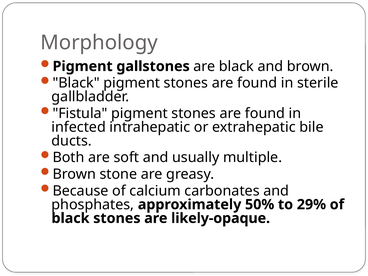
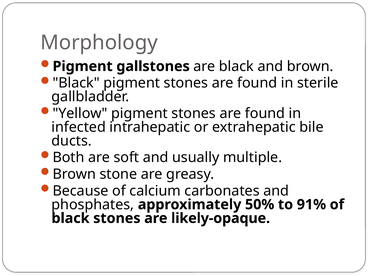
Fistula: Fistula -> Yellow
29%: 29% -> 91%
